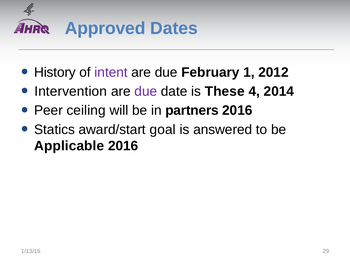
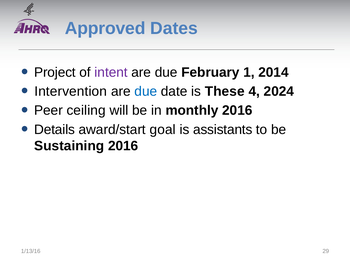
History: History -> Project
2012: 2012 -> 2014
due at (146, 91) colour: purple -> blue
2014: 2014 -> 2024
partners: partners -> monthly
Statics: Statics -> Details
answered: answered -> assistants
Applicable: Applicable -> Sustaining
